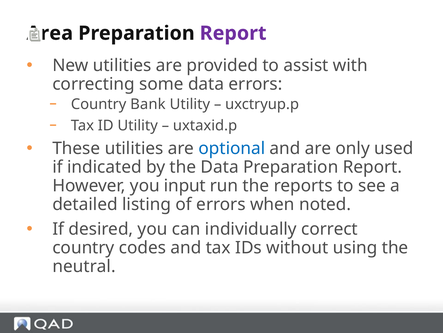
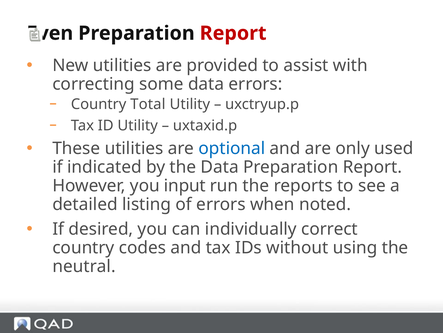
Area: Area -> Even
Report at (233, 33) colour: purple -> red
Bank: Bank -> Total
